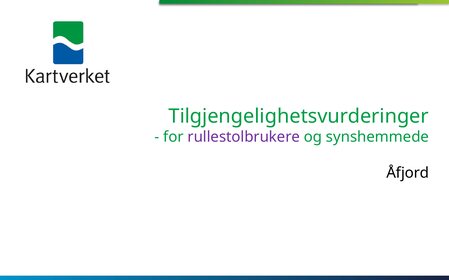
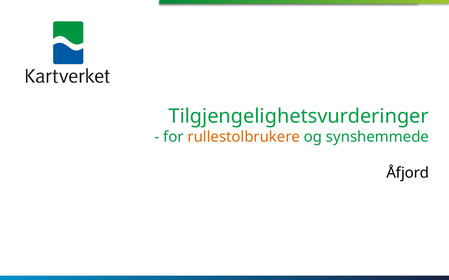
rullestolbrukere colour: purple -> orange
